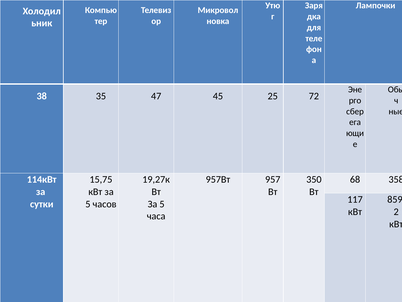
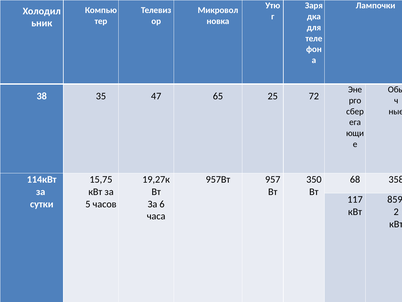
45: 45 -> 65
5 at (162, 204): 5 -> 6
